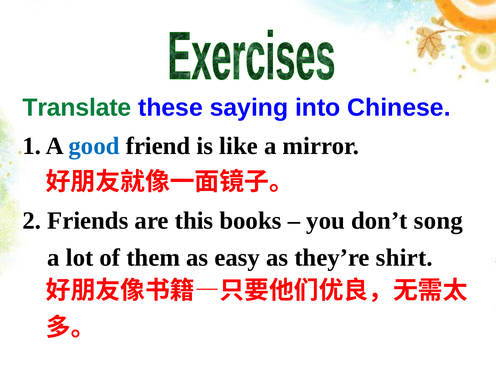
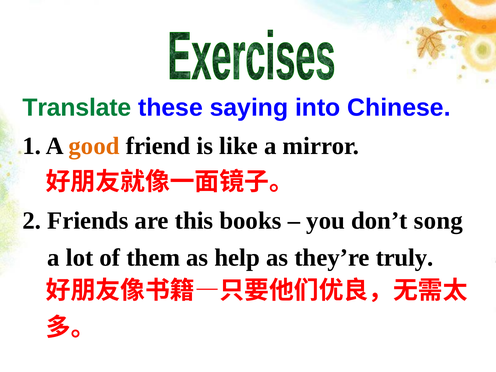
good colour: blue -> orange
easy: easy -> help
shirt: shirt -> truly
